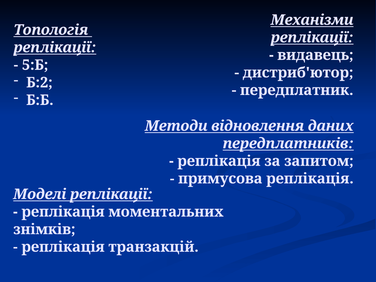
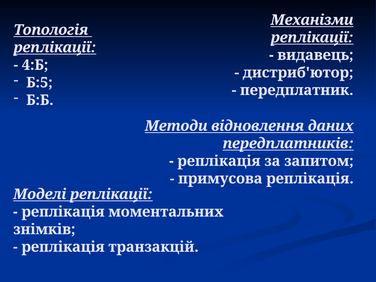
5:Б: 5:Б -> 4:Б
Б:2: Б:2 -> Б:5
